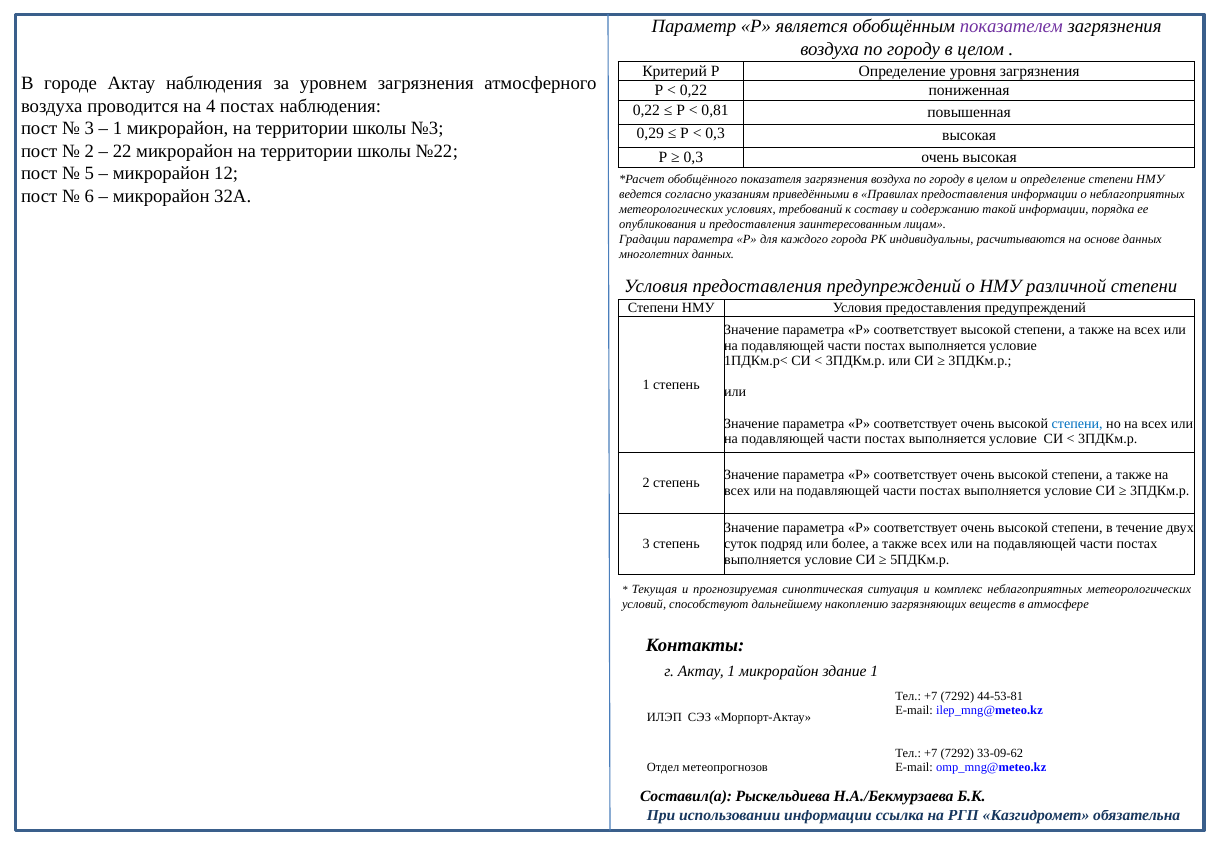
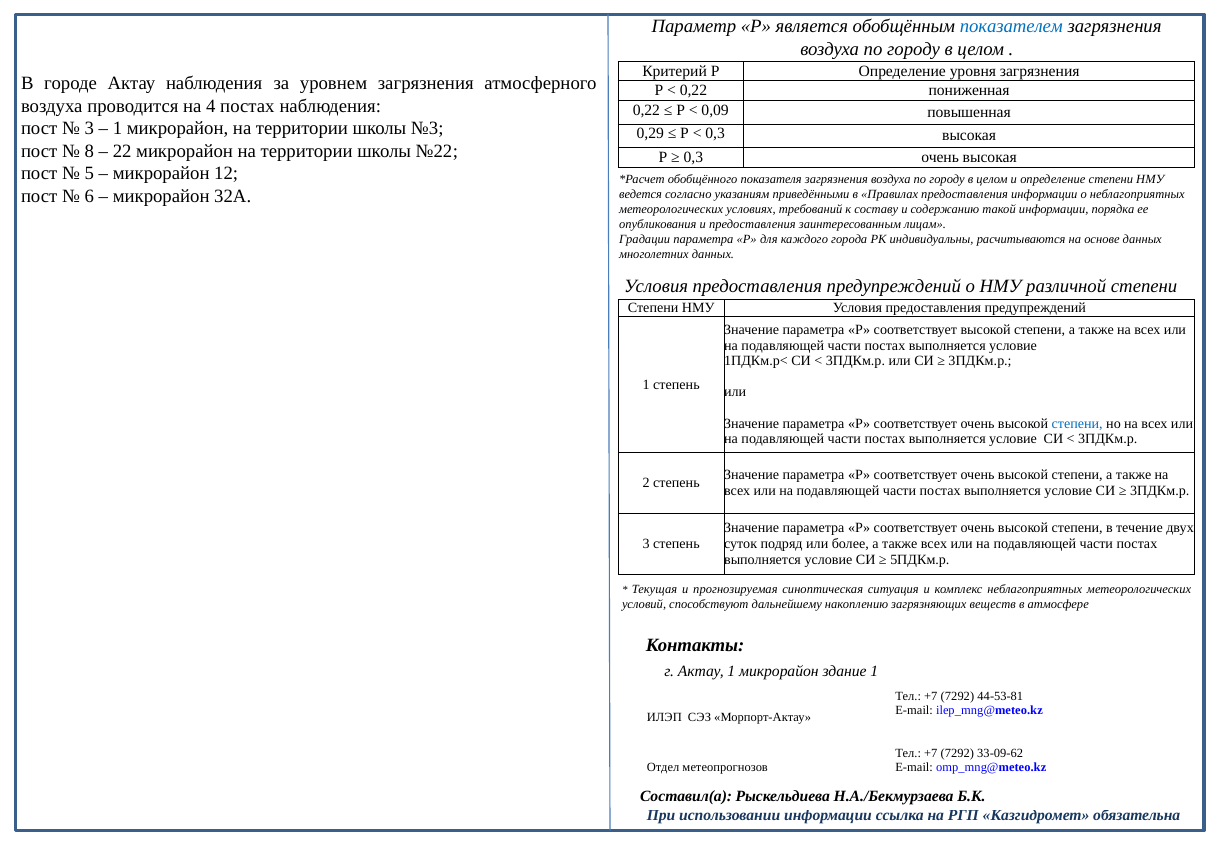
показателем colour: purple -> blue
0,81: 0,81 -> 0,09
2 at (89, 151): 2 -> 8
